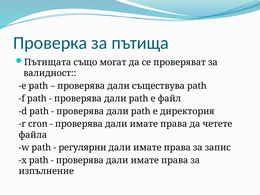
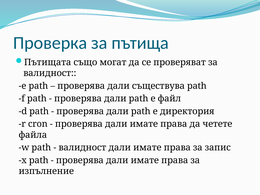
регулярни at (82, 148): регулярни -> валидност
